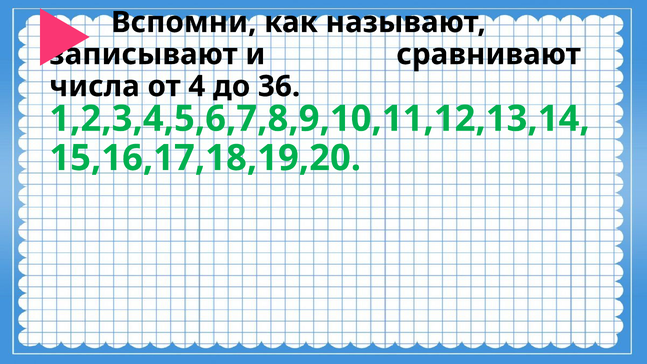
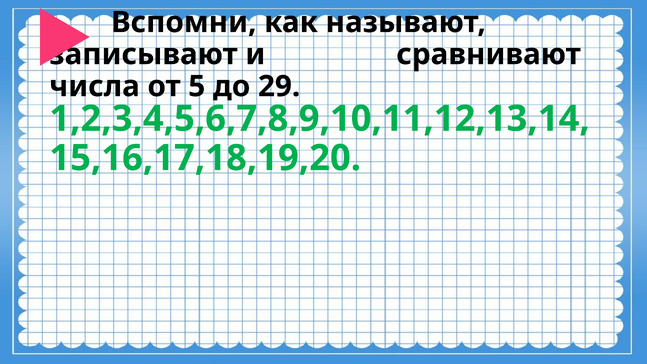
4: 4 -> 5
36: 36 -> 29
